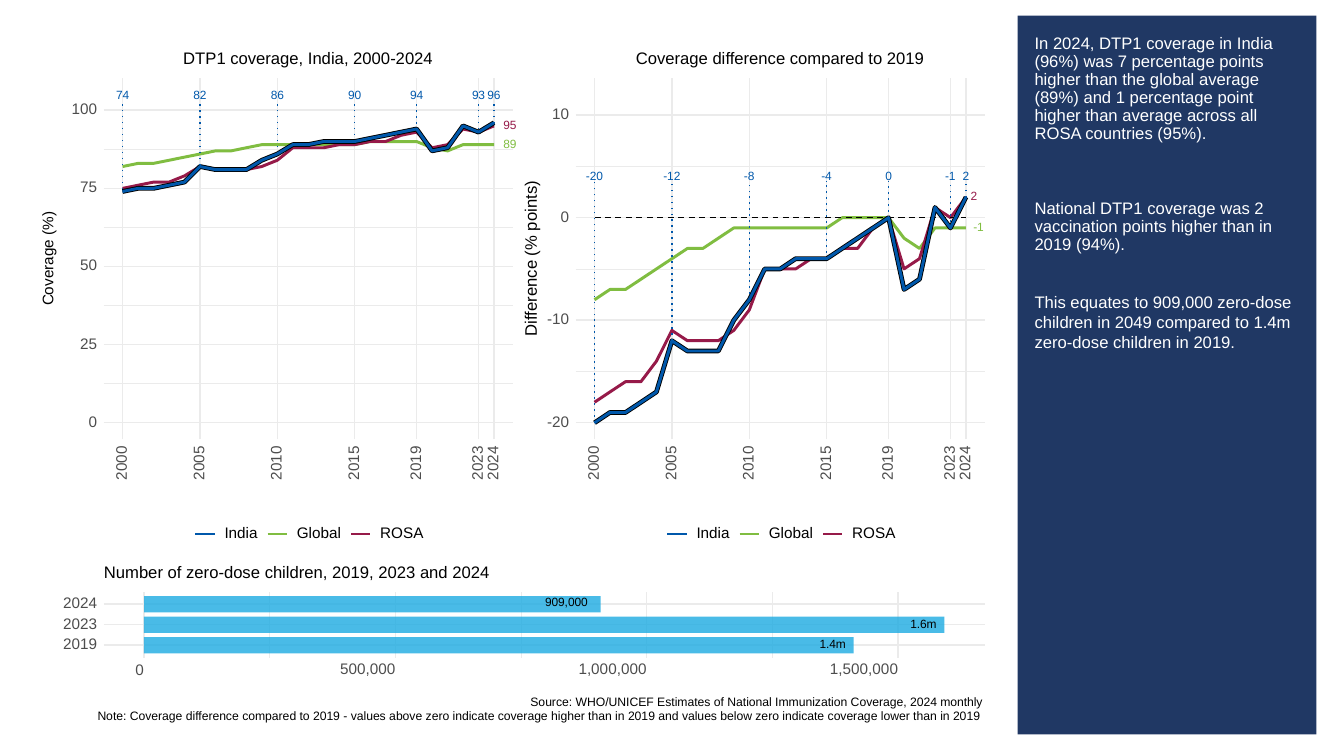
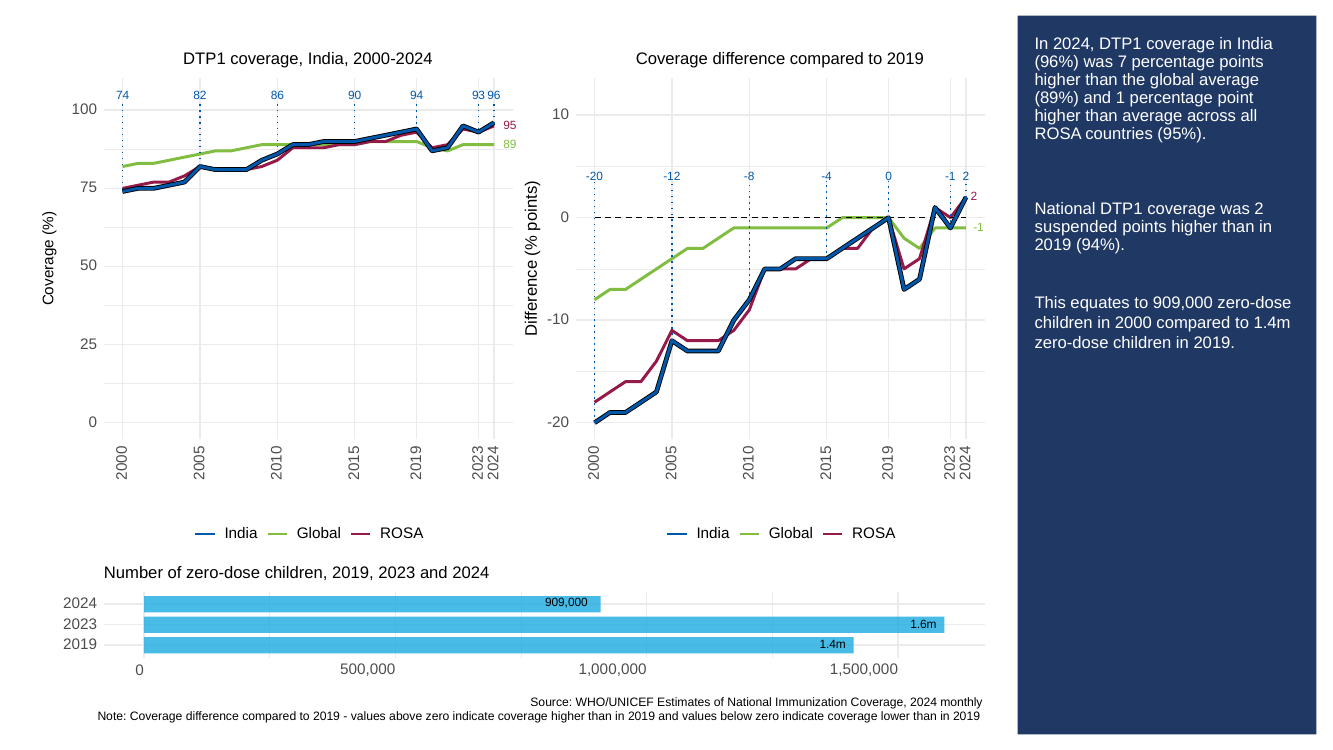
vaccination: vaccination -> suspended
2049: 2049 -> 2000
